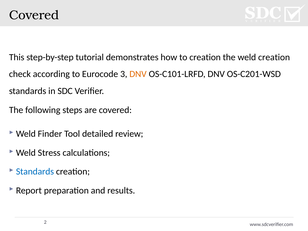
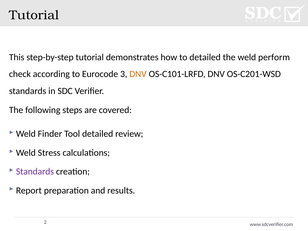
Covered at (34, 15): Covered -> Tutorial
to creation: creation -> detailed
weld creation: creation -> perform
Standards at (35, 172) colour: blue -> purple
